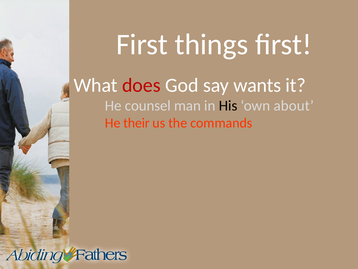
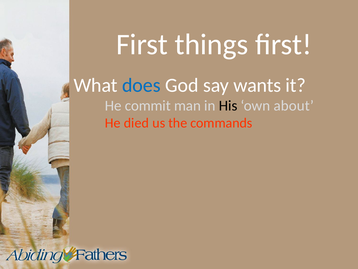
does colour: red -> blue
counsel: counsel -> commit
their: their -> died
